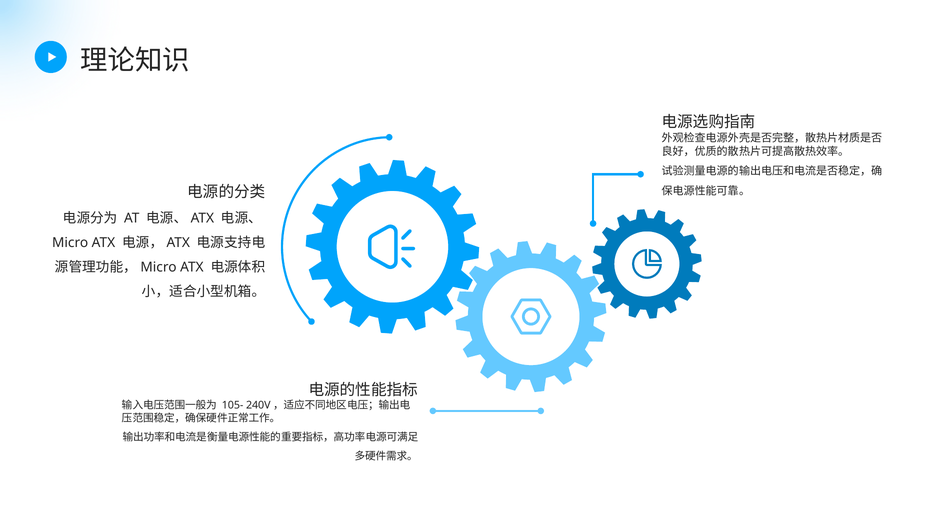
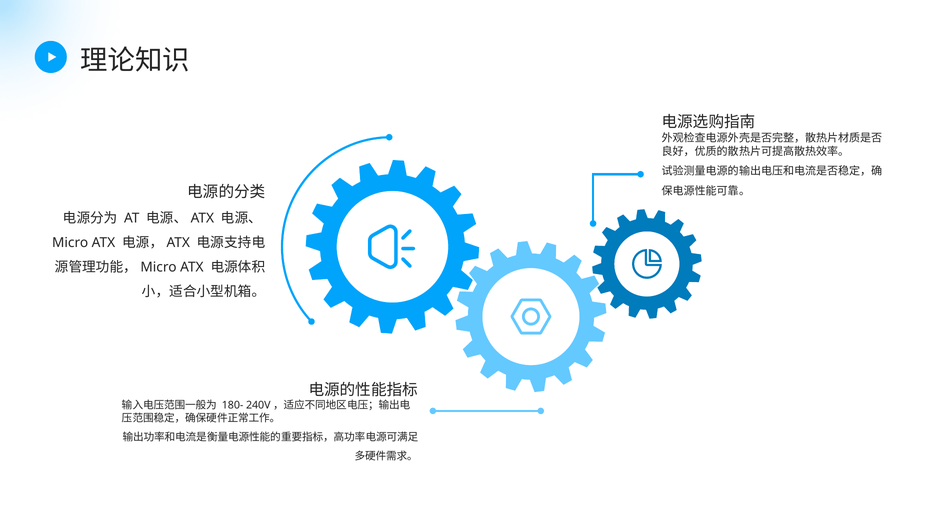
105-: 105- -> 180-
